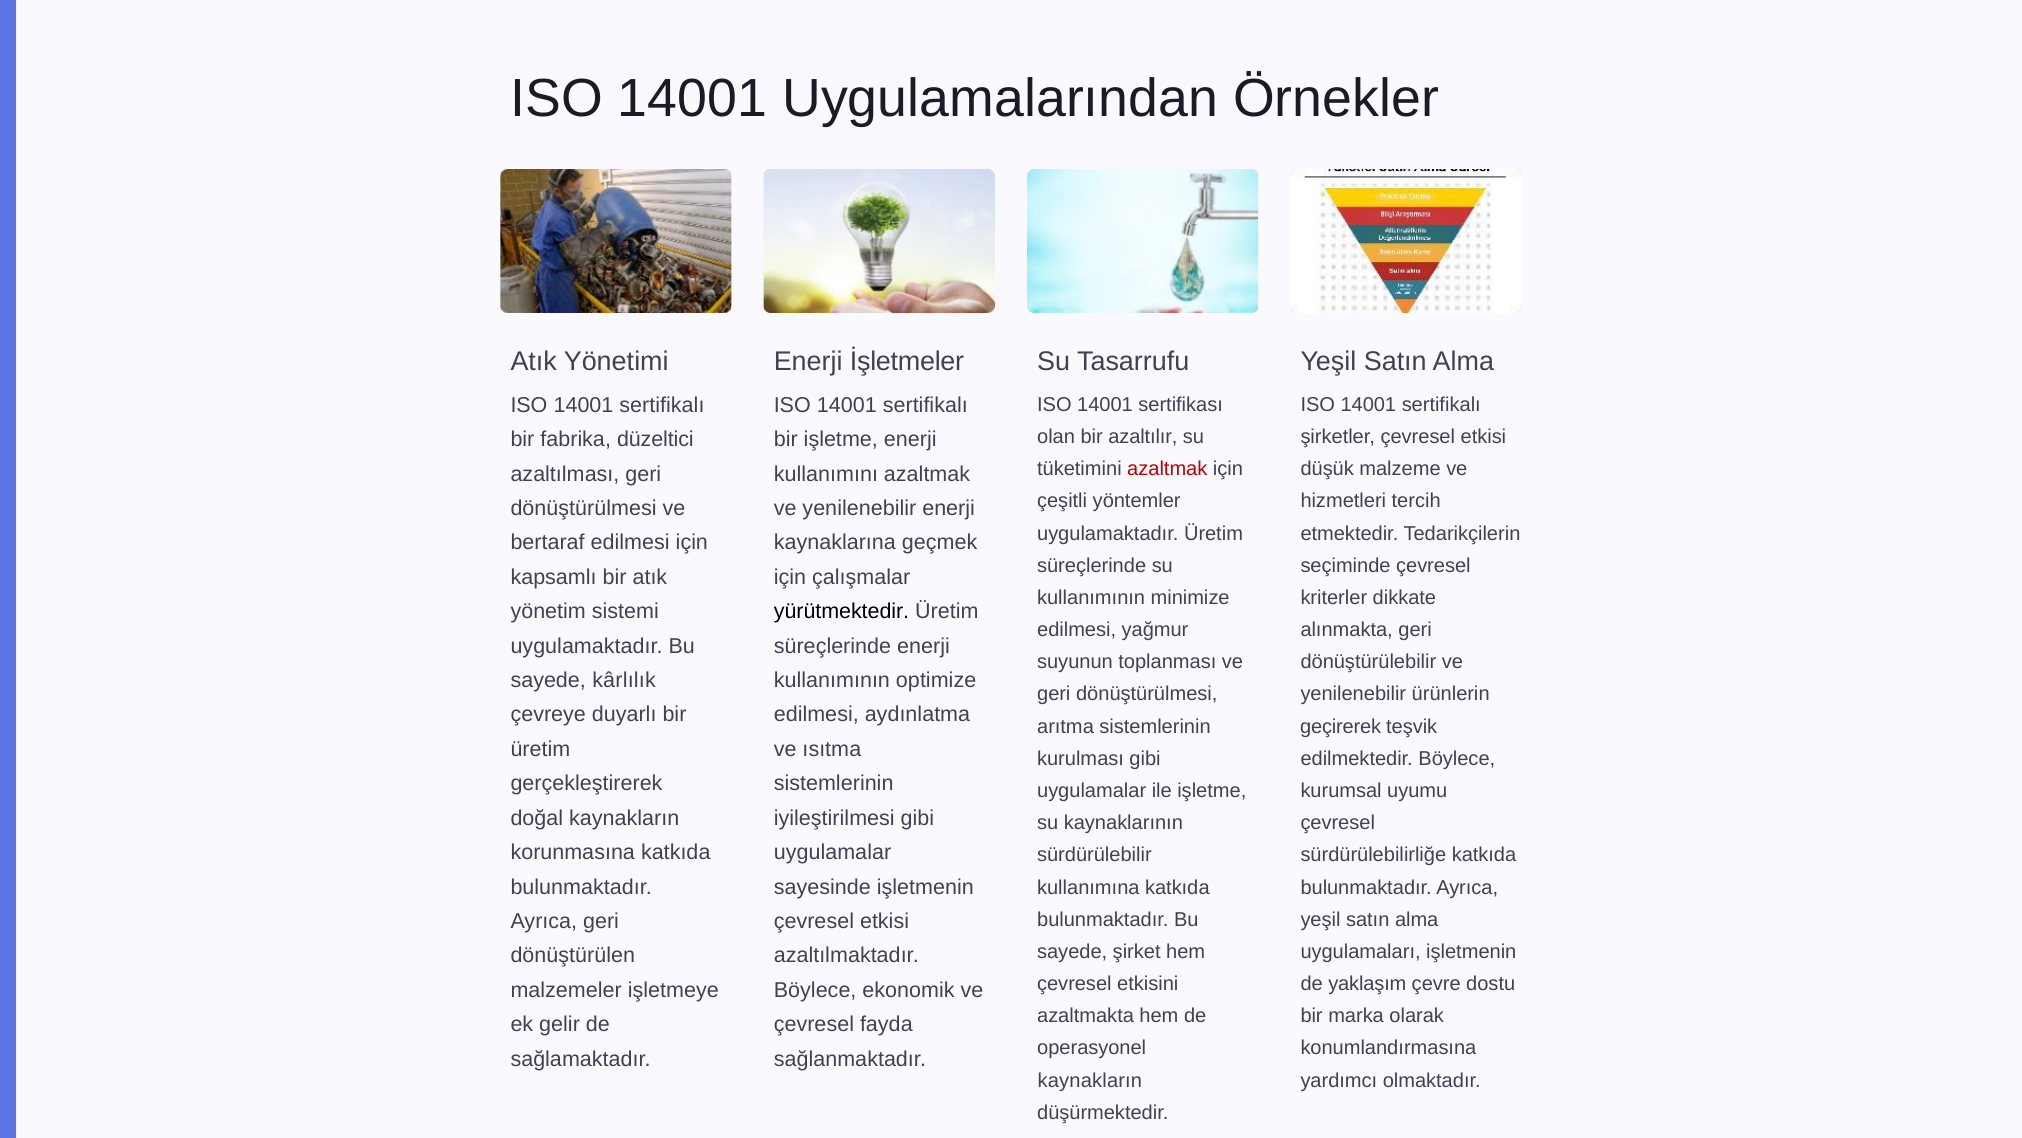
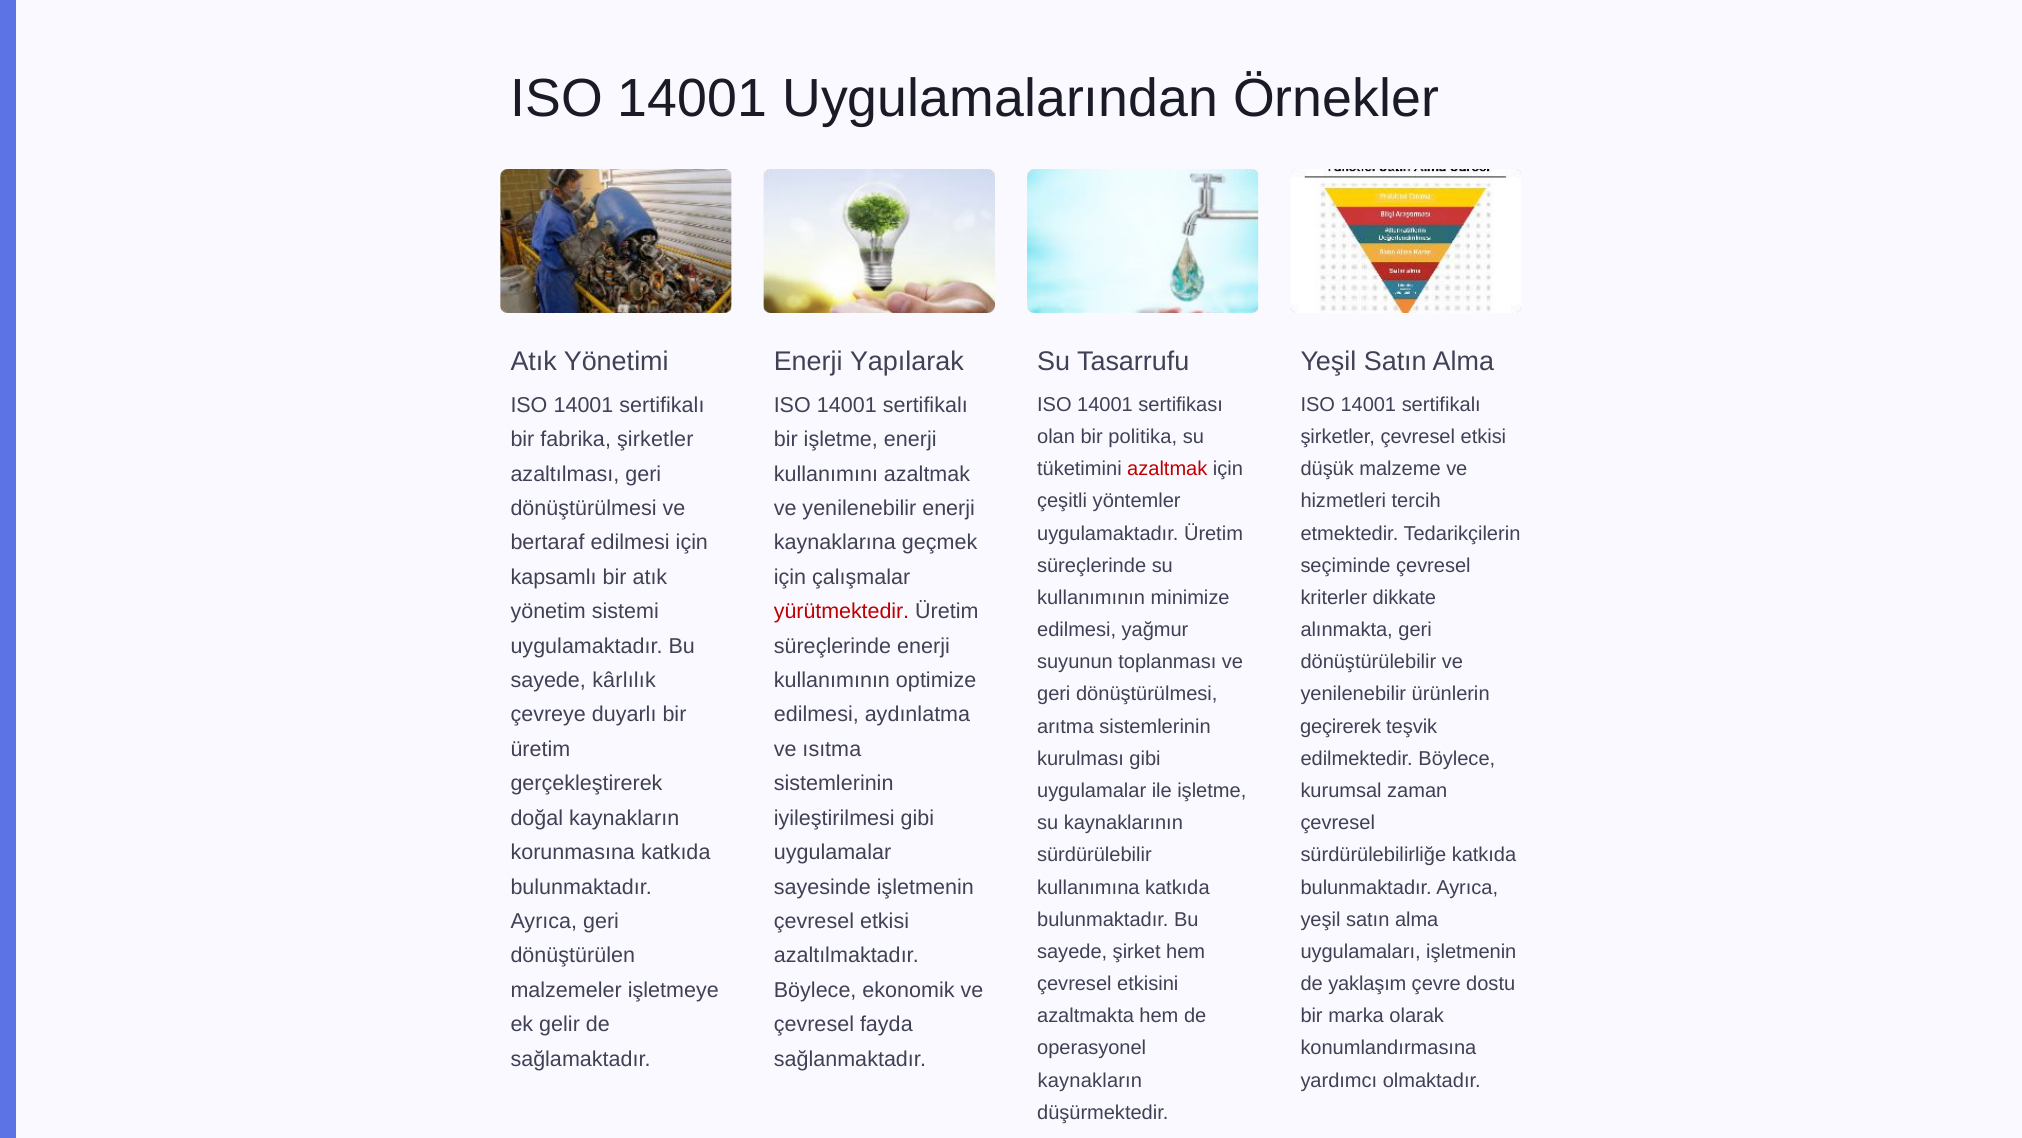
İşletmeler: İşletmeler -> Yapılarak
azaltılır: azaltılır -> politika
fabrika düzeltici: düzeltici -> şirketler
yürütmektedir colour: black -> red
uyumu: uyumu -> zaman
